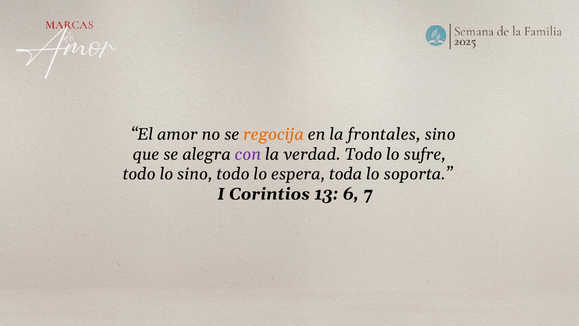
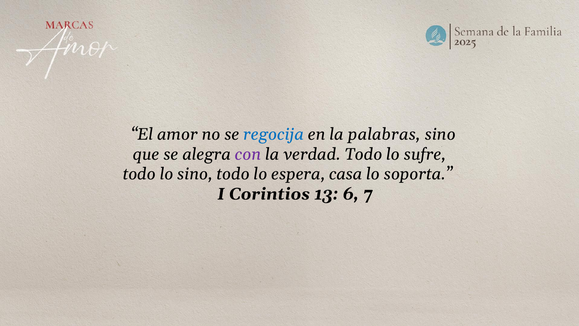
regocija colour: orange -> blue
frontales: frontales -> palabras
toda: toda -> casa
